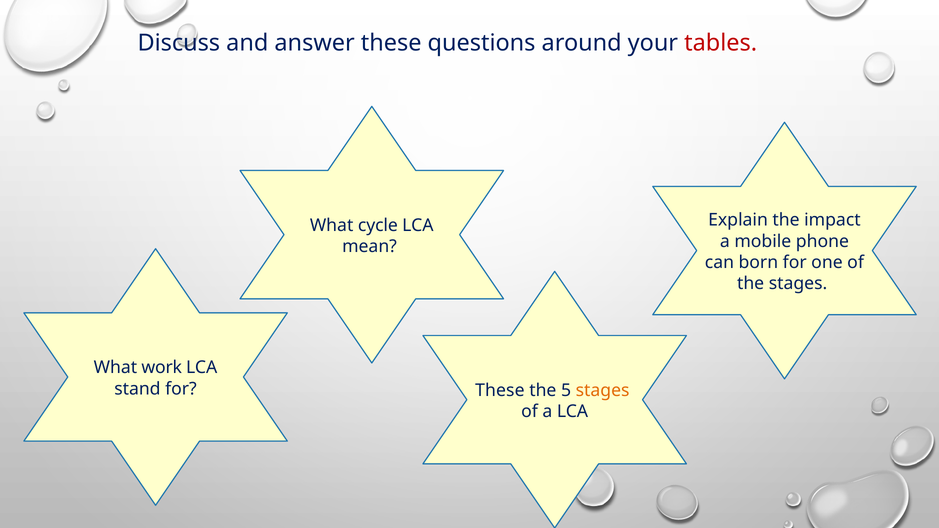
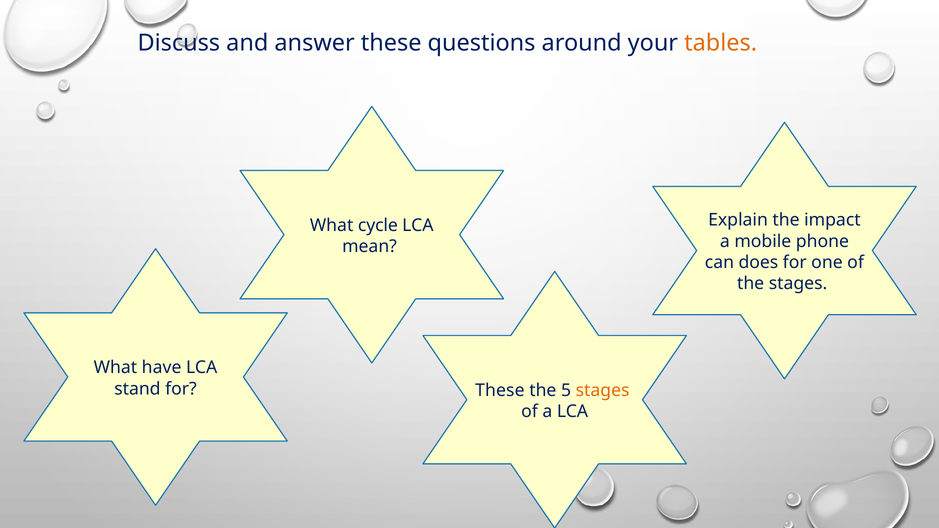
tables colour: red -> orange
born: born -> does
work: work -> have
